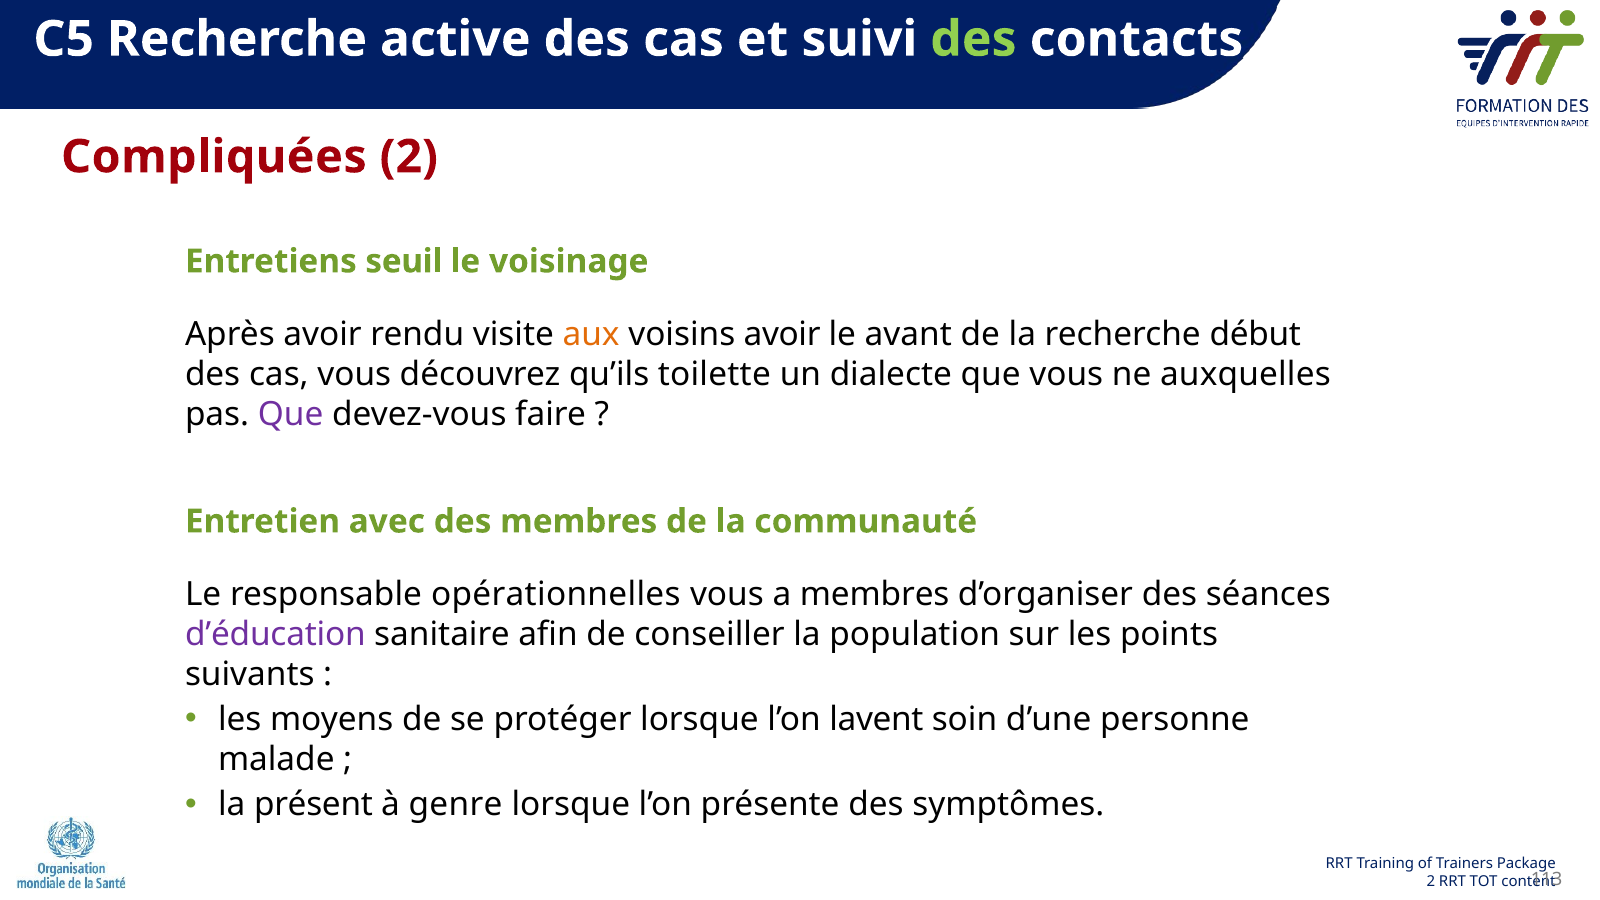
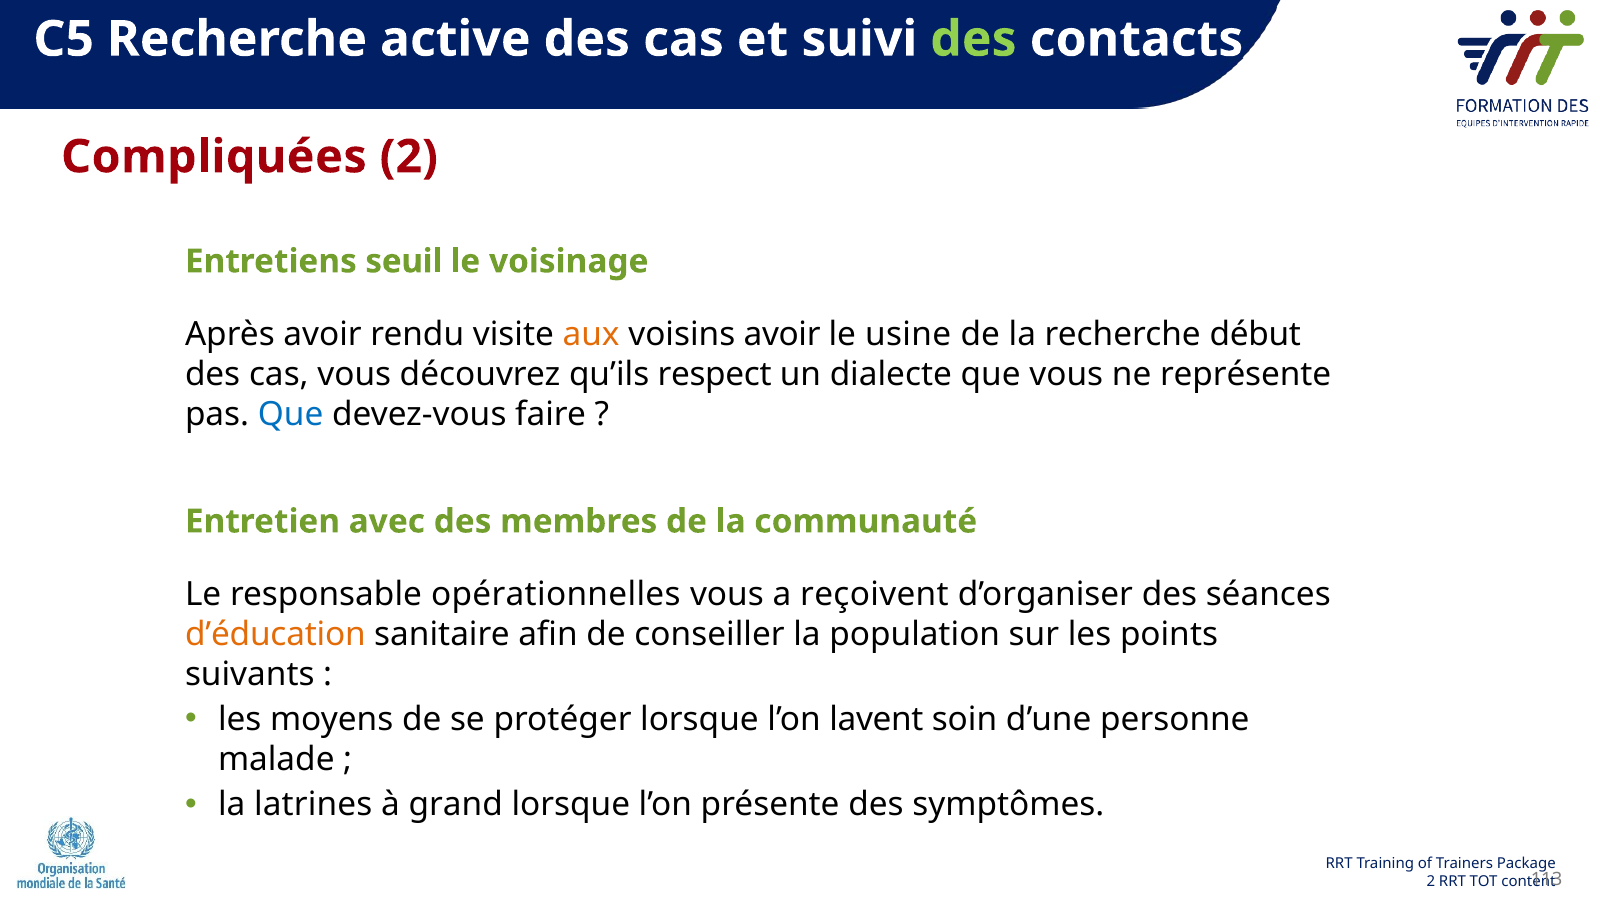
avant: avant -> usine
toilette: toilette -> respect
auxquelles: auxquelles -> représente
Que at (291, 415) colour: purple -> blue
a membres: membres -> reçoivent
d’éducation colour: purple -> orange
présent: présent -> latrines
genre: genre -> grand
